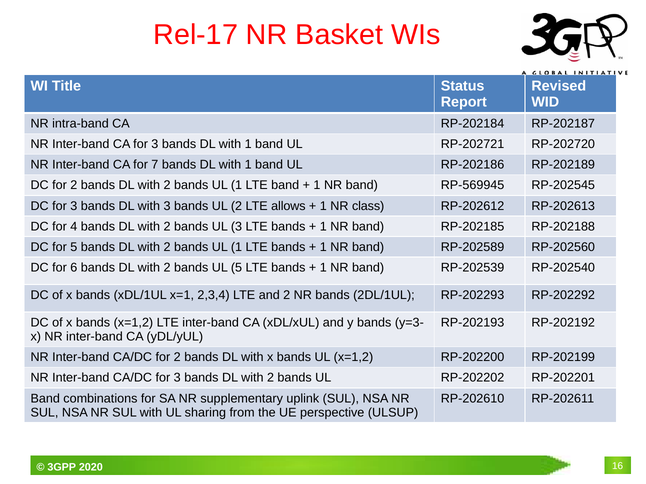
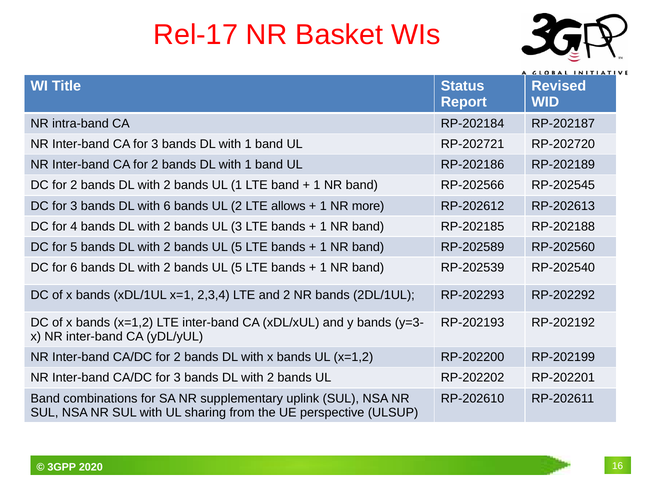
CA for 7: 7 -> 2
RP-569945: RP-569945 -> RP-202566
with 3: 3 -> 6
class: class -> more
1 at (237, 247): 1 -> 5
